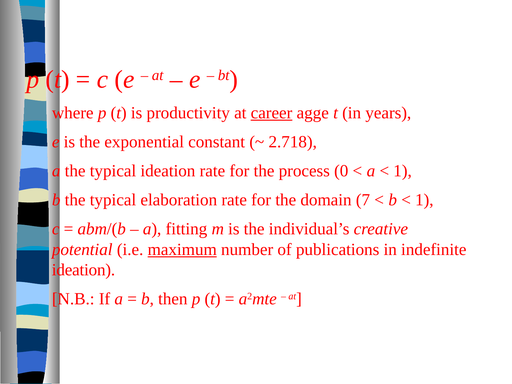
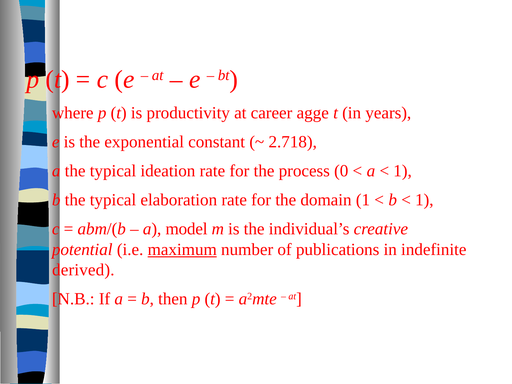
career underline: present -> none
domain 7: 7 -> 1
fitting: fitting -> model
ideation at (83, 270): ideation -> derived
